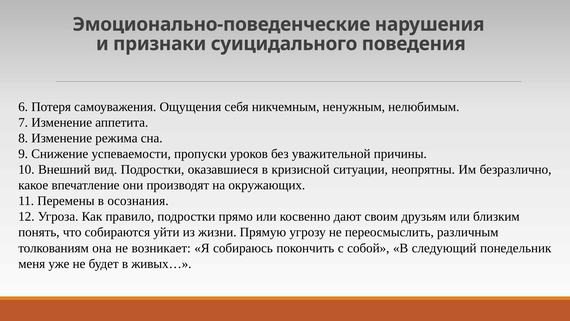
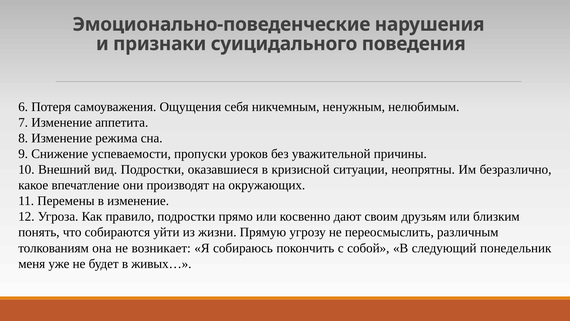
в осознания: осознания -> изменение
